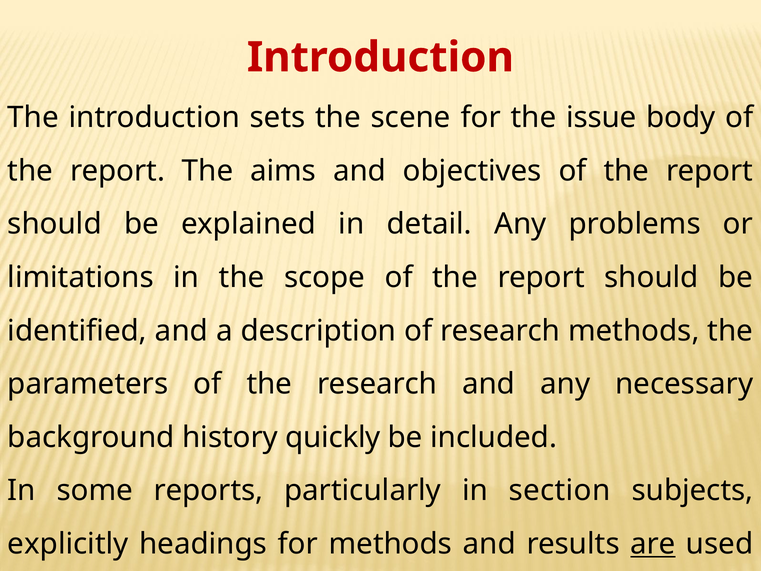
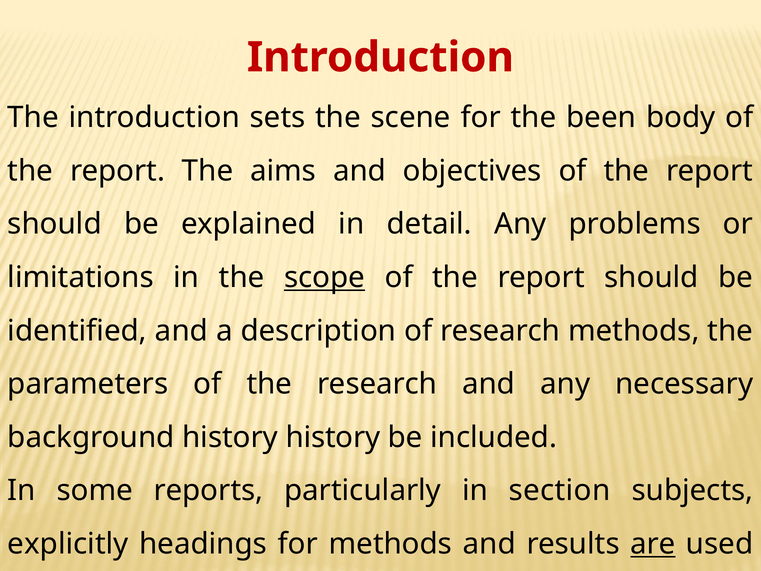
issue: issue -> been
scope underline: none -> present
history quickly: quickly -> history
